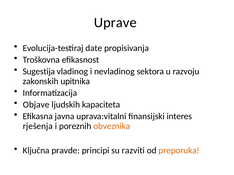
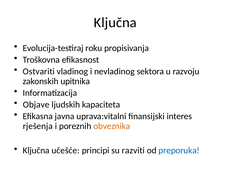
Uprave at (115, 23): Uprave -> Ključna
date: date -> roku
Sugestija: Sugestija -> Ostvariti
pravde: pravde -> učešće
preporuka colour: orange -> blue
